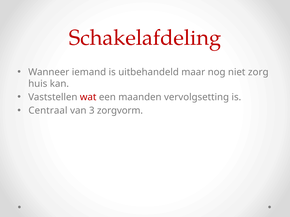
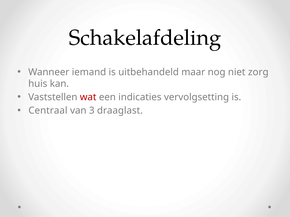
Schakelafdeling colour: red -> black
maanden: maanden -> indicaties
zorgvorm: zorgvorm -> draaglast
